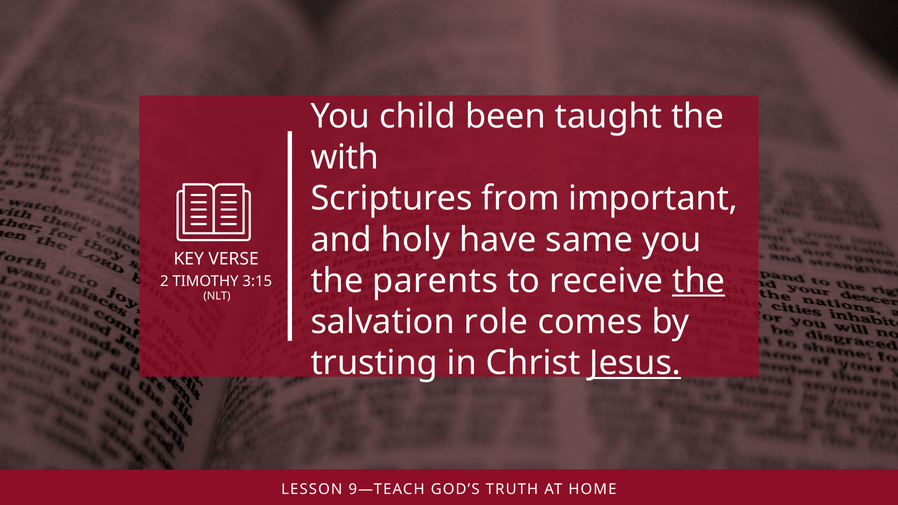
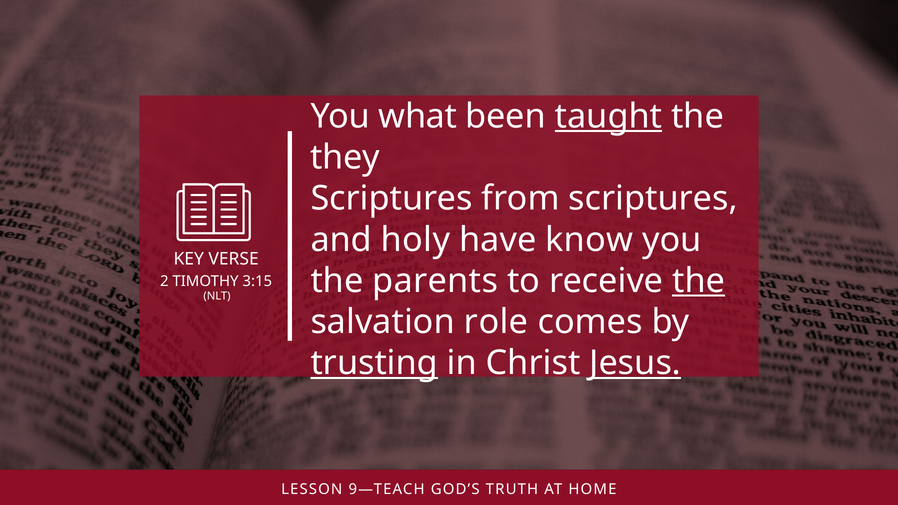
child: child -> what
taught underline: none -> present
with: with -> they
from important: important -> scriptures
same: same -> know
trusting underline: none -> present
